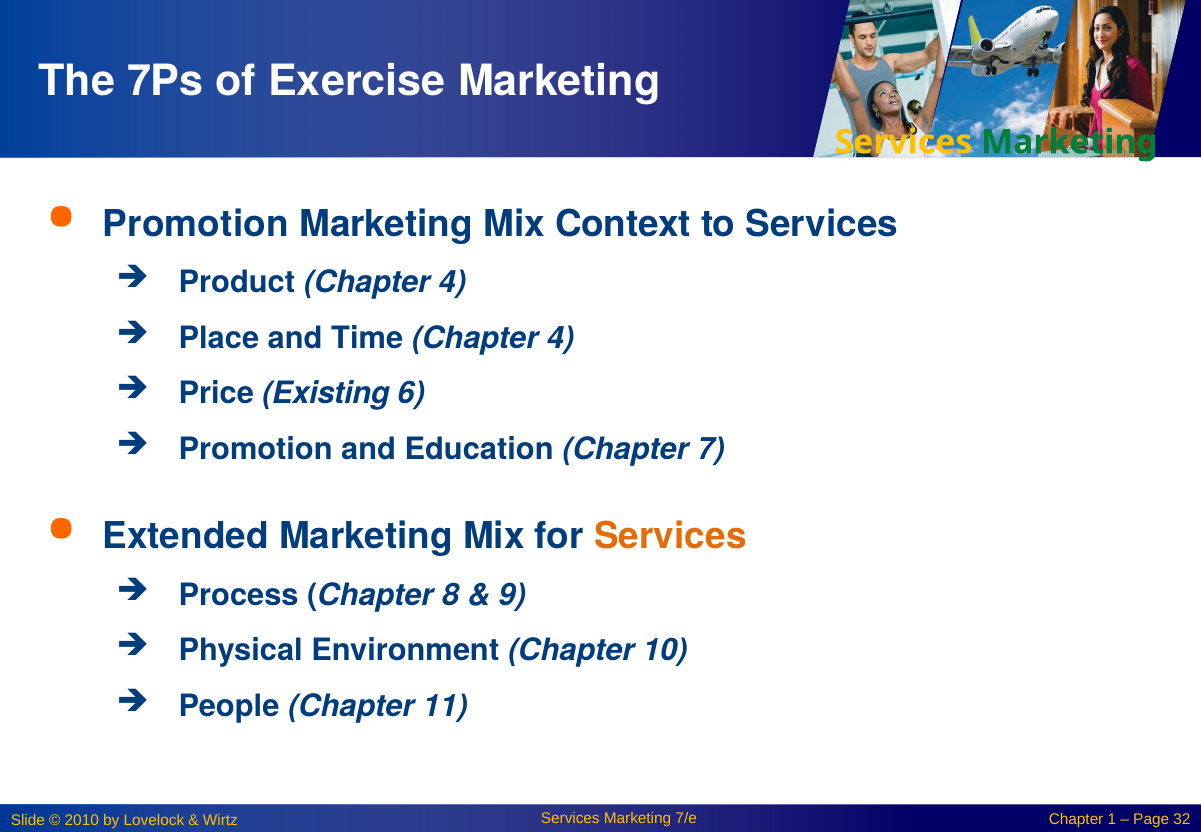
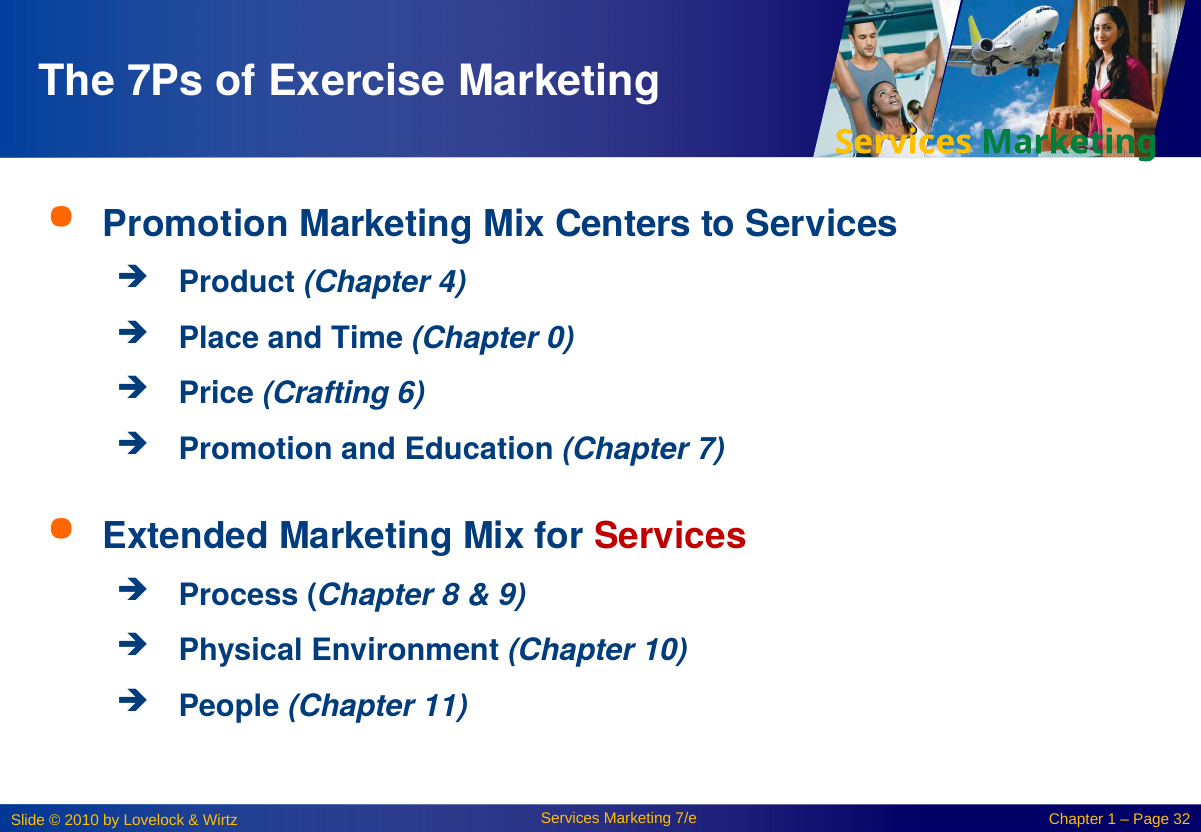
Context: Context -> Centers
Time Chapter 4: 4 -> 0
Existing: Existing -> Crafting
Services at (670, 536) colour: orange -> red
